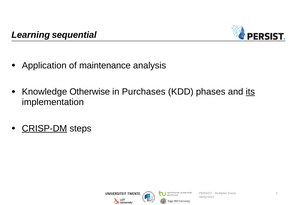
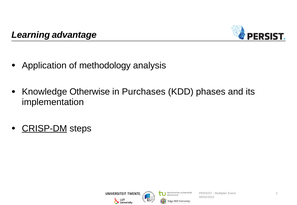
sequential: sequential -> advantage
maintenance: maintenance -> methodology
its underline: present -> none
